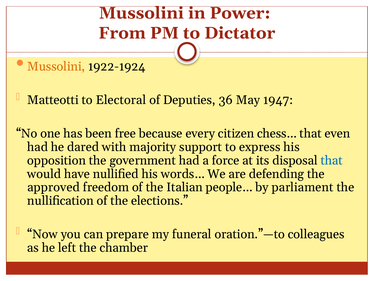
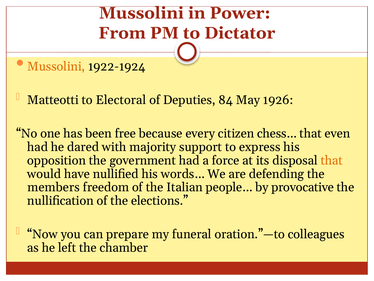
36: 36 -> 84
1947: 1947 -> 1926
that at (332, 160) colour: blue -> orange
approved: approved -> members
parliament: parliament -> provocative
